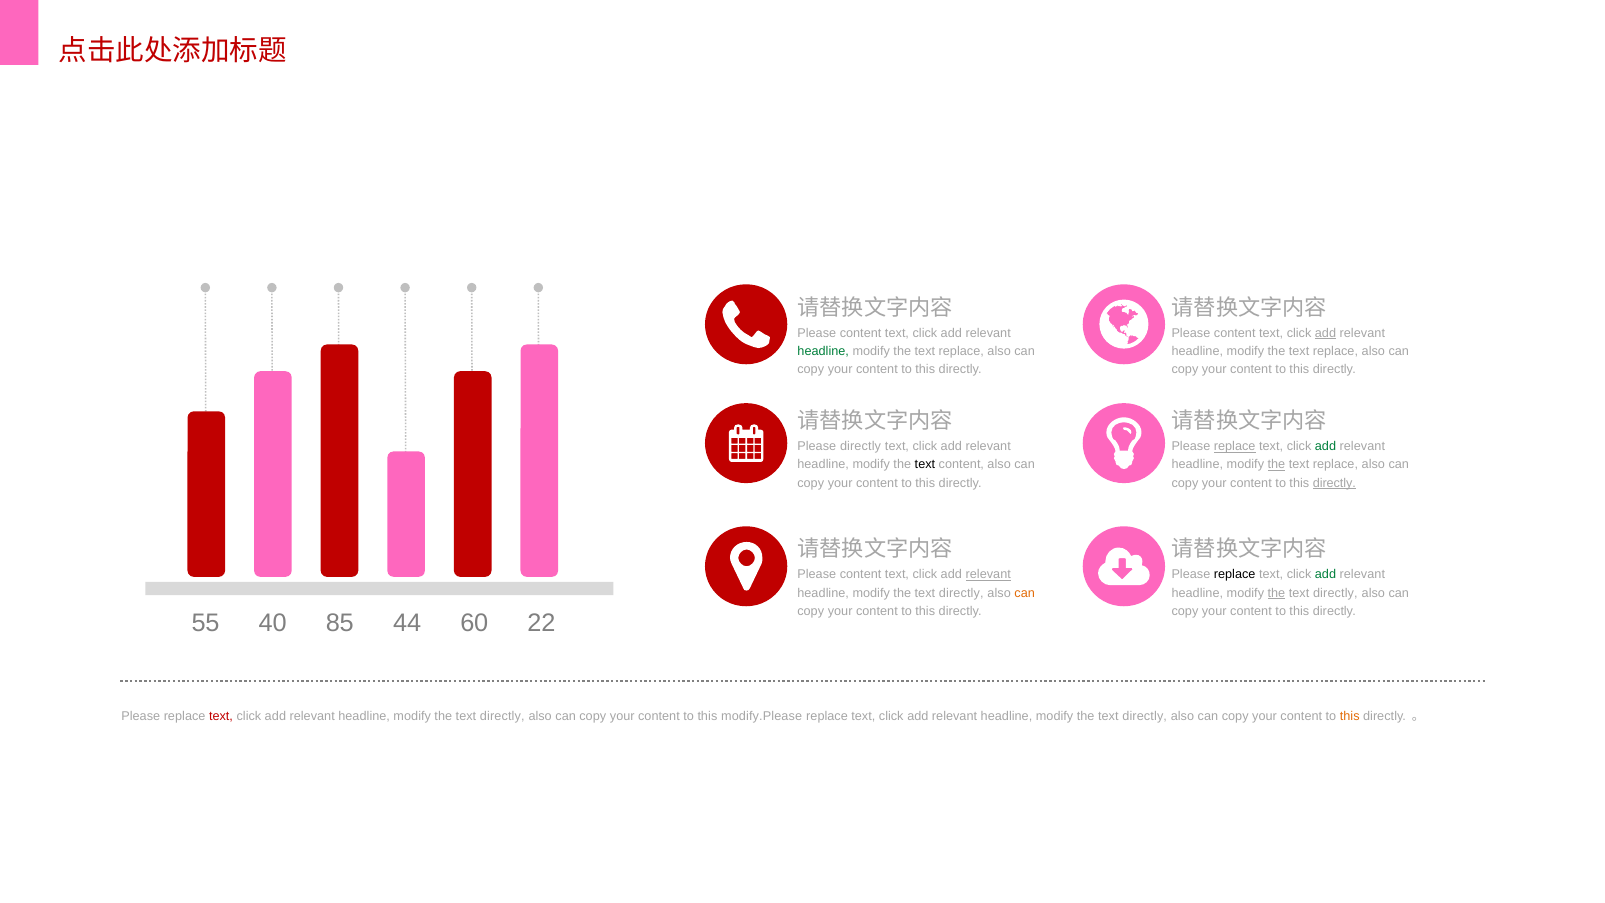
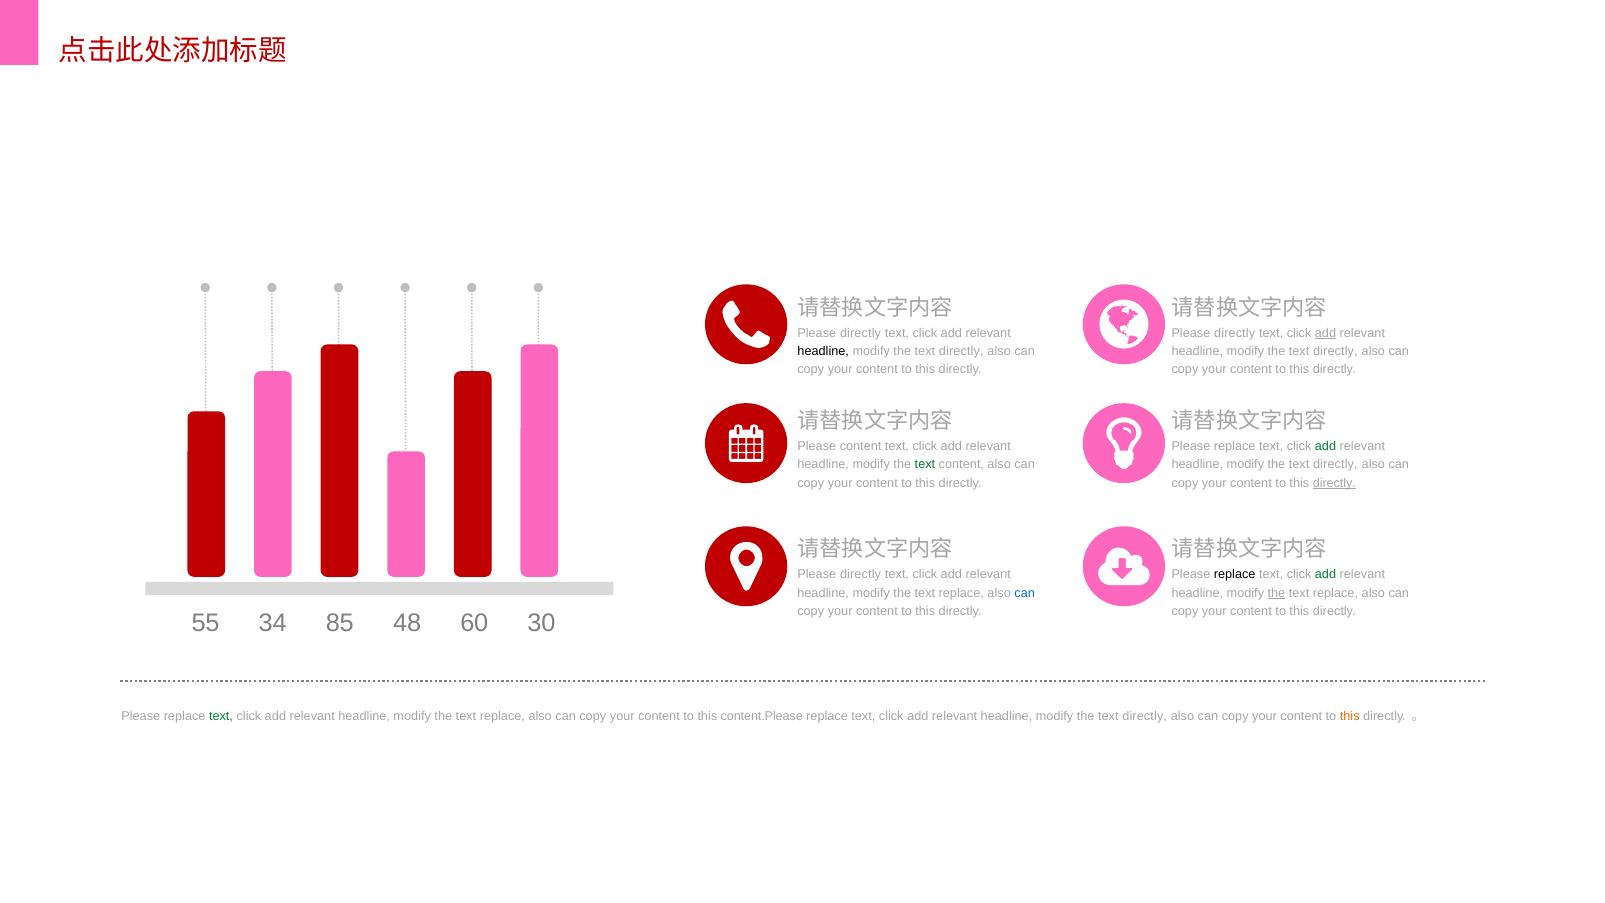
content at (861, 333): content -> directly
content at (1235, 333): content -> directly
headline at (823, 351) colour: green -> black
replace at (961, 351): replace -> directly
replace at (1335, 351): replace -> directly
Please directly: directly -> content
replace at (1235, 446) underline: present -> none
text at (925, 465) colour: black -> green
the at (1276, 465) underline: present -> none
replace at (1335, 465): replace -> directly
content at (861, 575): content -> directly
relevant at (988, 575) underline: present -> none
directly at (961, 593): directly -> replace
can at (1025, 593) colour: orange -> blue
directly at (1335, 593): directly -> replace
40: 40 -> 34
44: 44 -> 48
22: 22 -> 30
text at (221, 716) colour: red -> green
directly at (502, 716): directly -> replace
modify.Please: modify.Please -> content.Please
